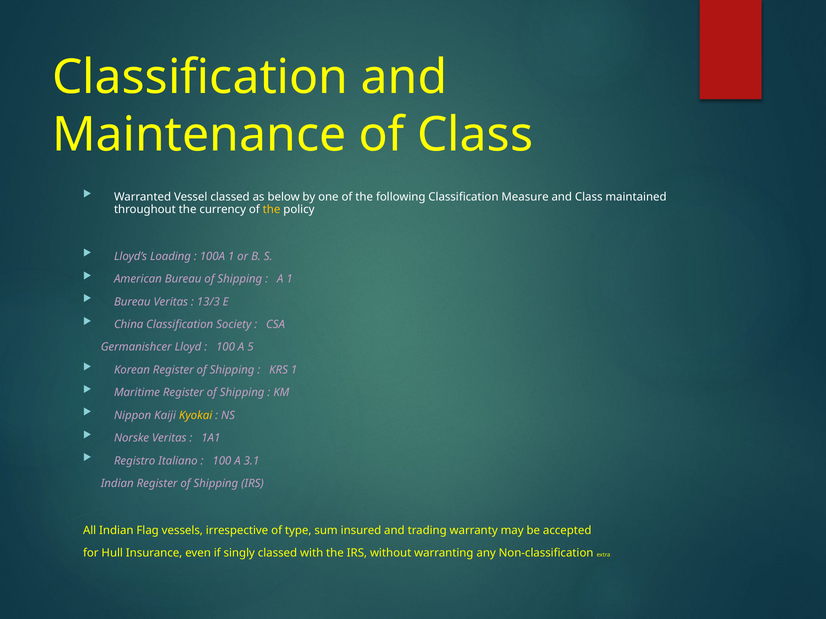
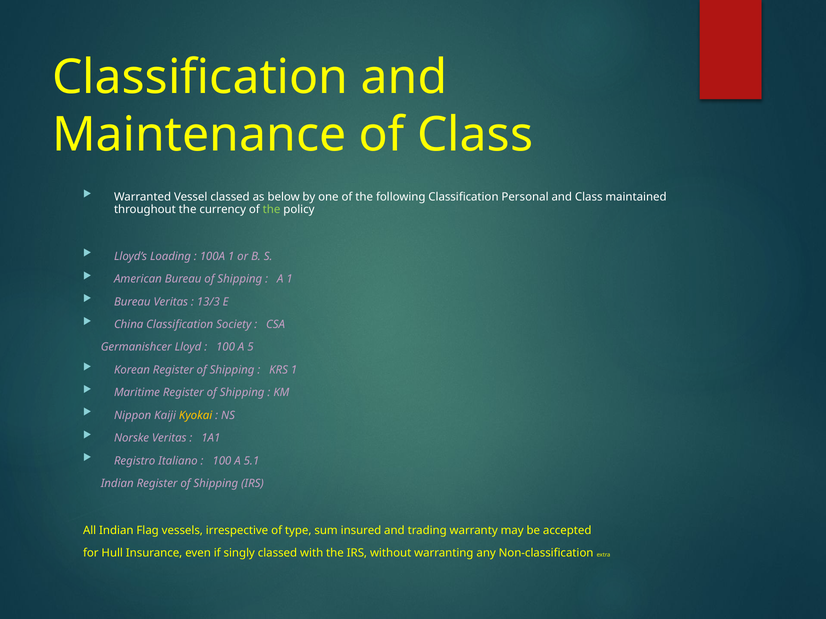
Measure: Measure -> Personal
the at (272, 210) colour: yellow -> light green
3.1: 3.1 -> 5.1
